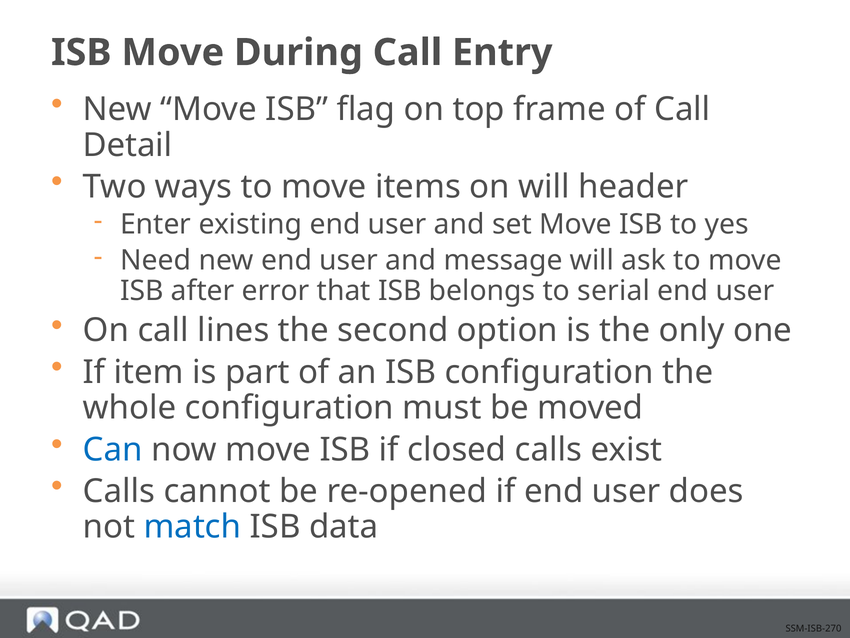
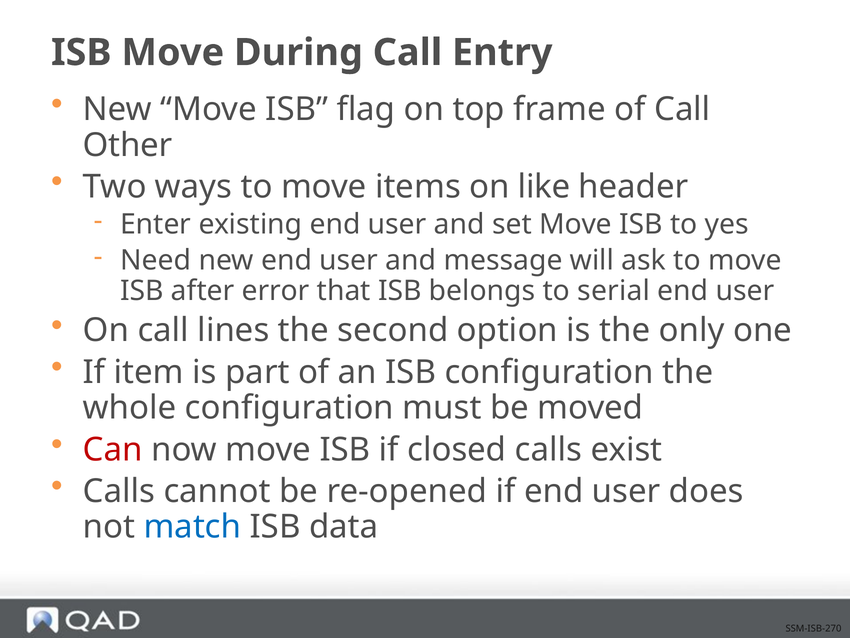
Detail: Detail -> Other
on will: will -> like
Can colour: blue -> red
